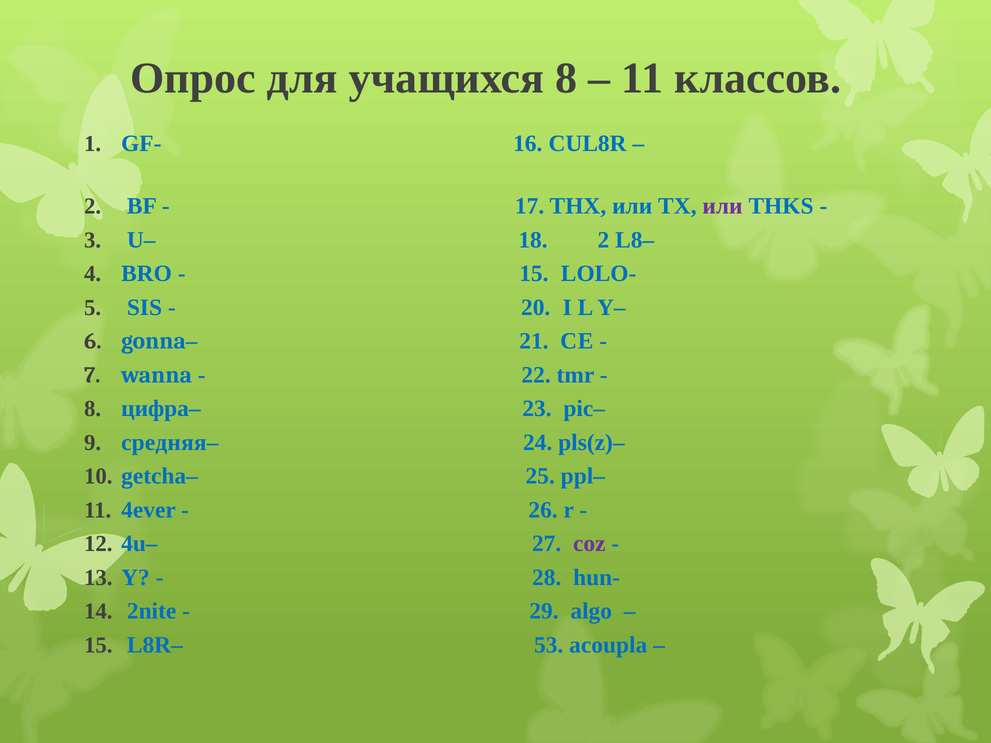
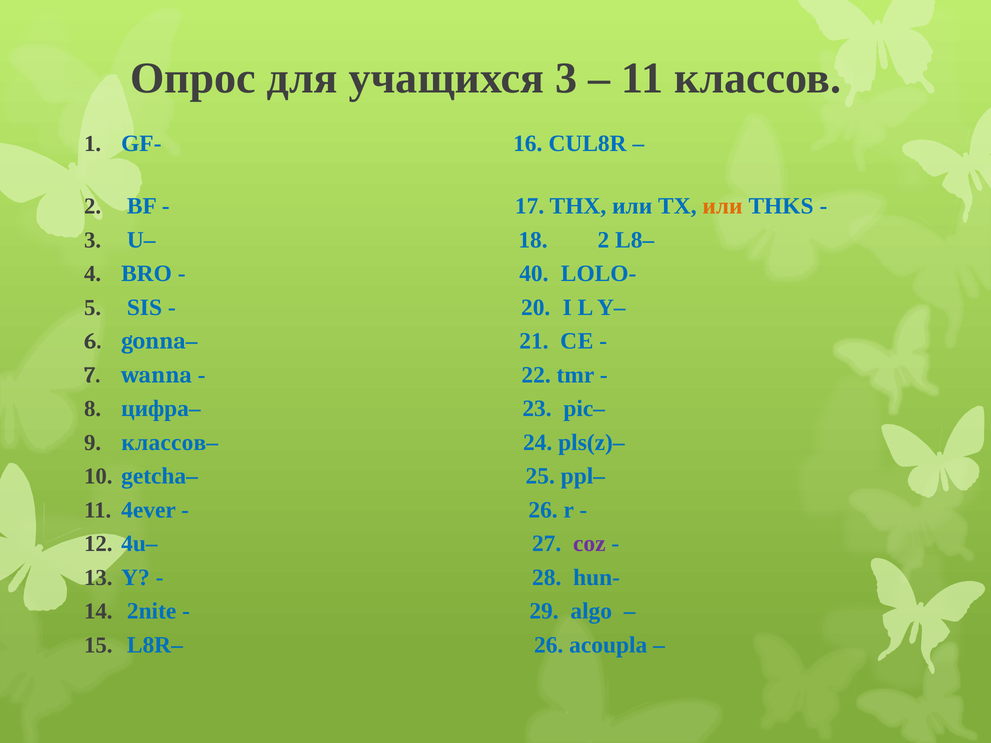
учащихся 8: 8 -> 3
или at (723, 206) colour: purple -> orange
15 at (534, 274): 15 -> 40
средняя–: средняя– -> классов–
L8R– 53: 53 -> 26
